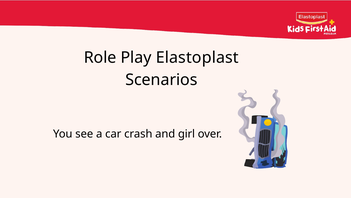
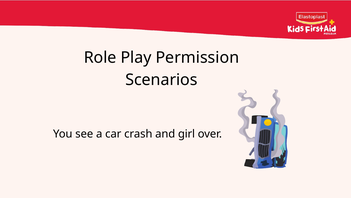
Elastoplast: Elastoplast -> Permission
